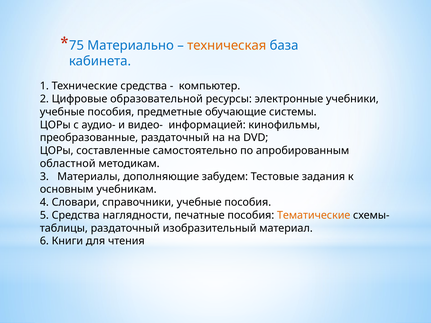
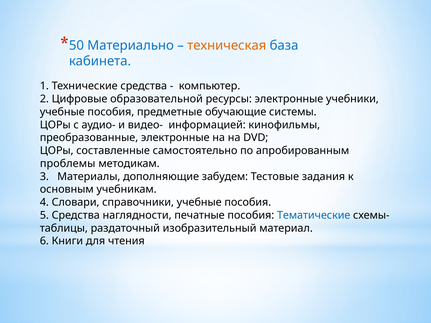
75: 75 -> 50
преобразованные раздаточный: раздаточный -> электронные
областной: областной -> проблемы
Тематические colour: orange -> blue
